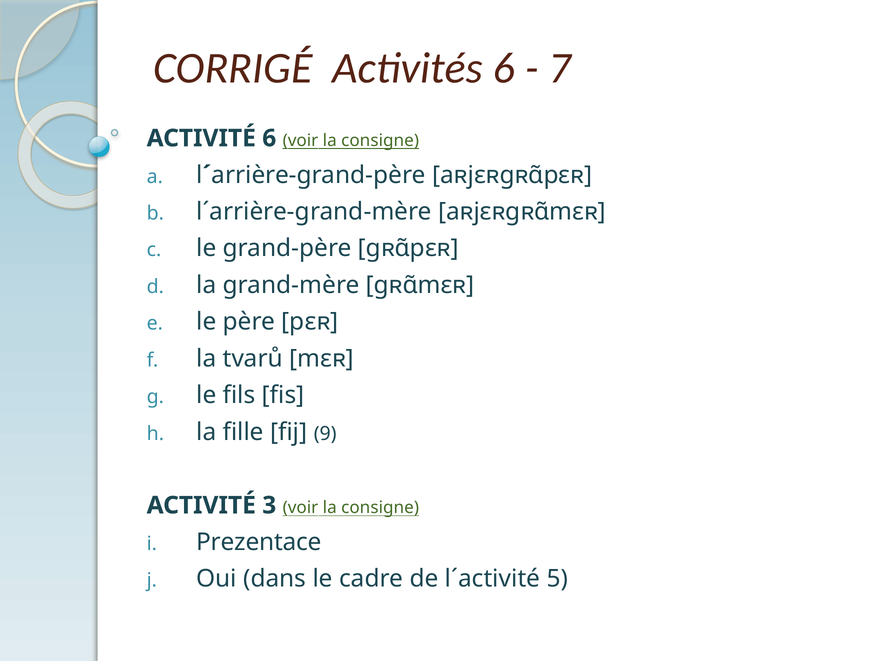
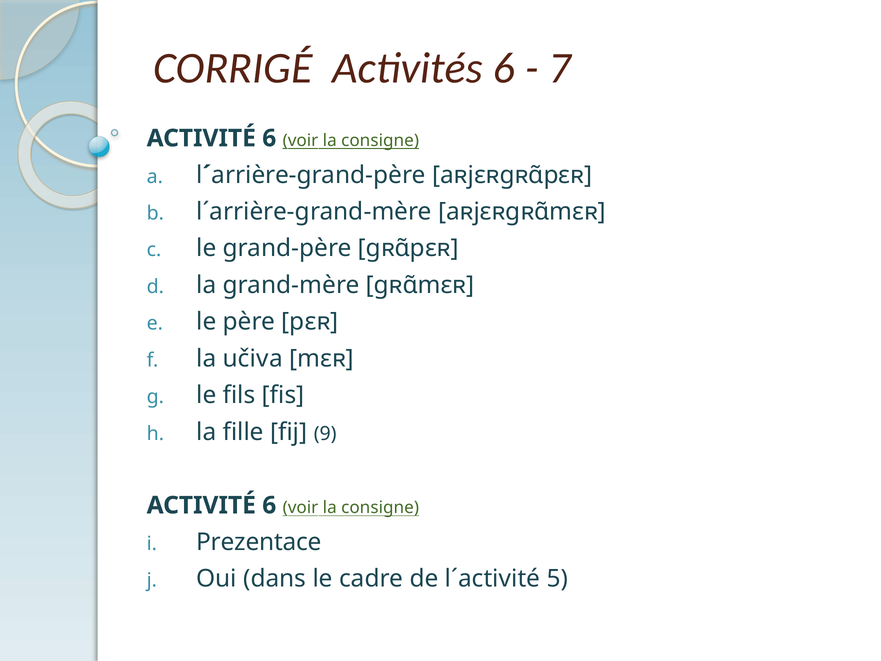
tvarů: tvarů -> učiva
3 at (269, 505): 3 -> 6
